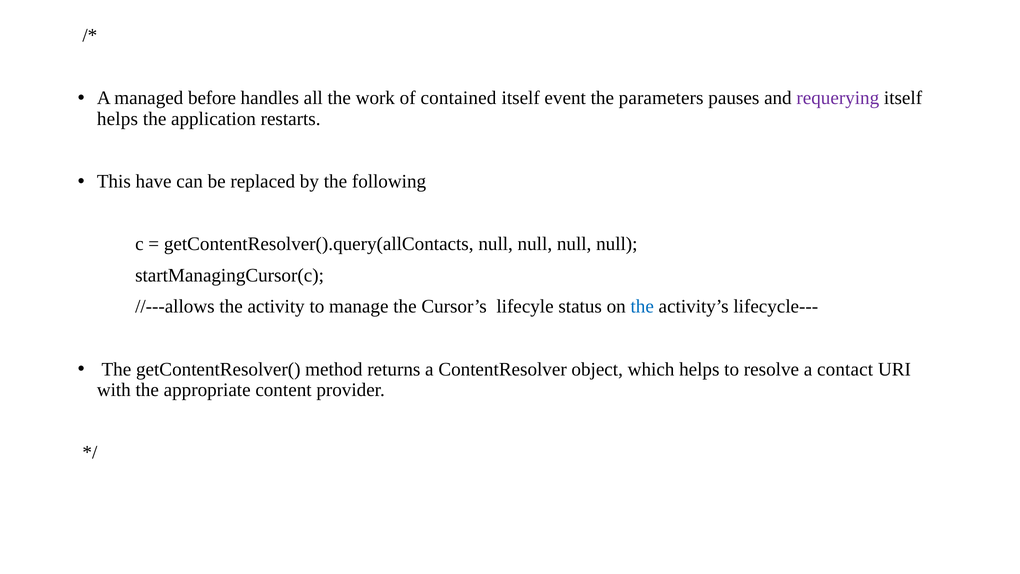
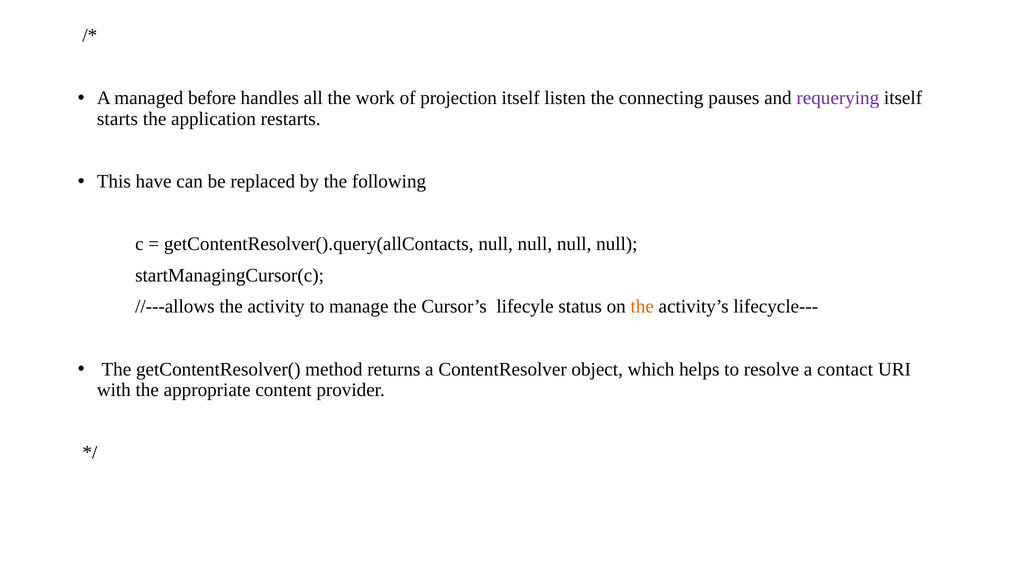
contained: contained -> projection
event: event -> listen
parameters: parameters -> connecting
helps at (117, 119): helps -> starts
the at (642, 307) colour: blue -> orange
